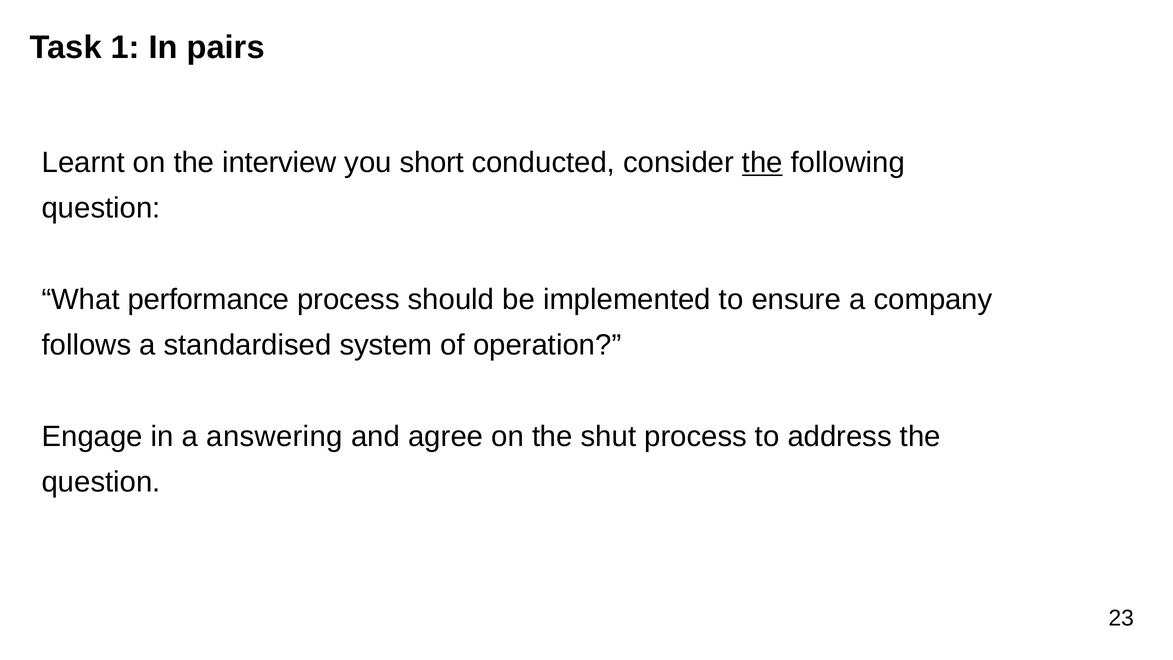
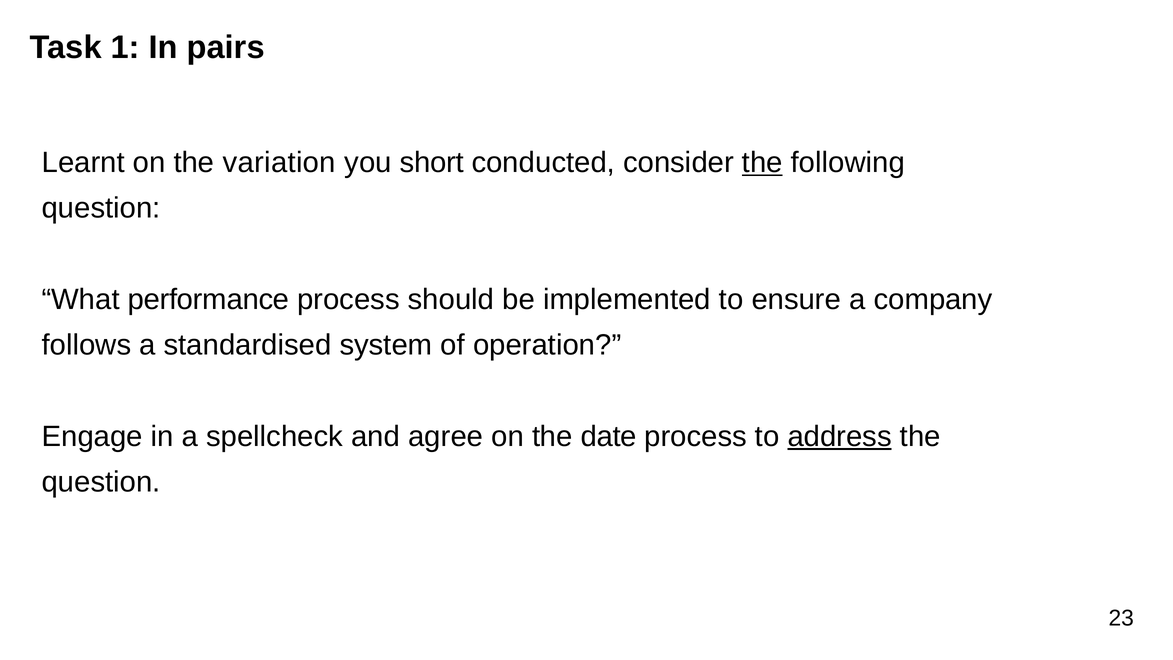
interview: interview -> variation
answering: answering -> spellcheck
shut: shut -> date
address underline: none -> present
